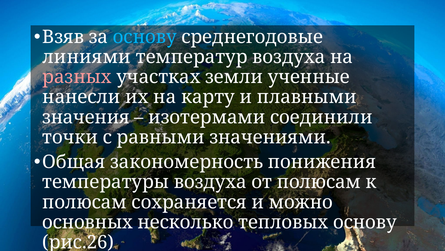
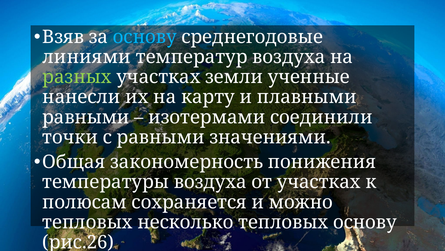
разных colour: pink -> light green
значения at (86, 117): значения -> равными
от полюсам: полюсам -> участках
основных at (88, 222): основных -> тепловых
